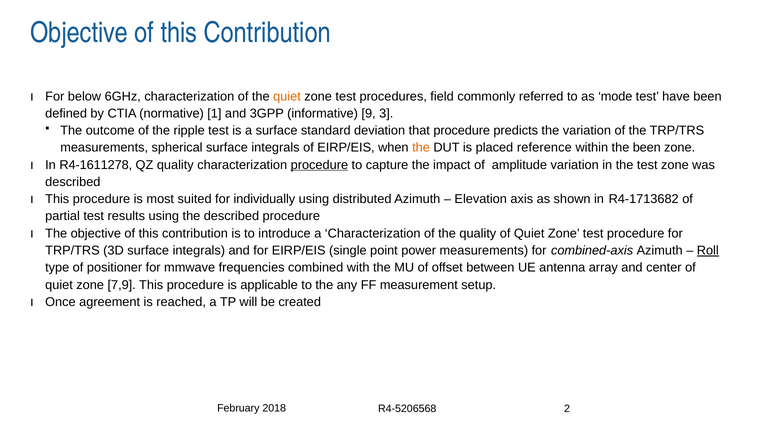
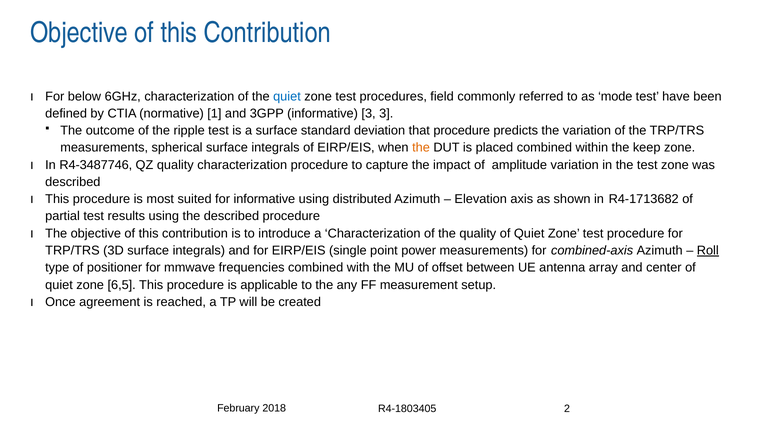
quiet at (287, 96) colour: orange -> blue
informative 9: 9 -> 3
placed reference: reference -> combined
the been: been -> keep
R4-1611278: R4-1611278 -> R4-3487746
procedure at (319, 165) underline: present -> none
for individually: individually -> informative
7,9: 7,9 -> 6,5
R4-5206568: R4-5206568 -> R4-1803405
